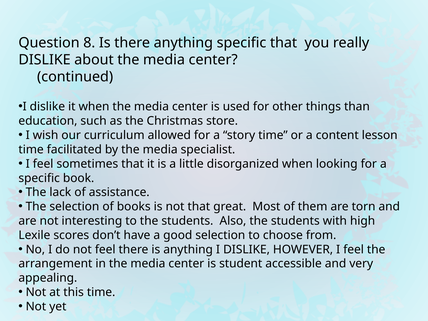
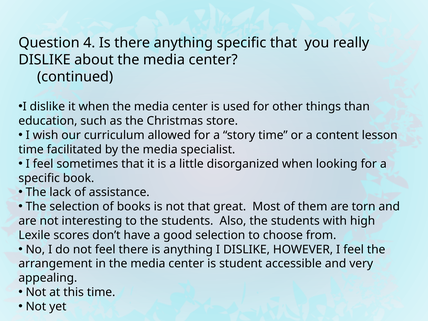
8: 8 -> 4
